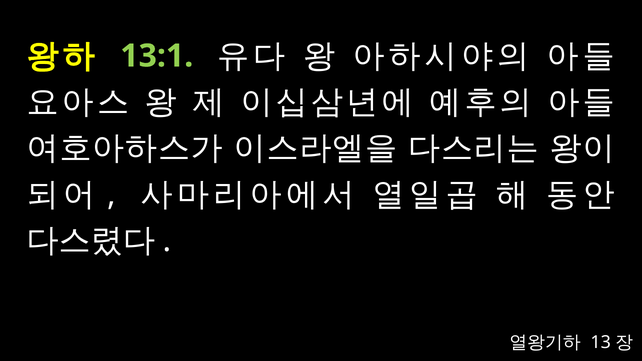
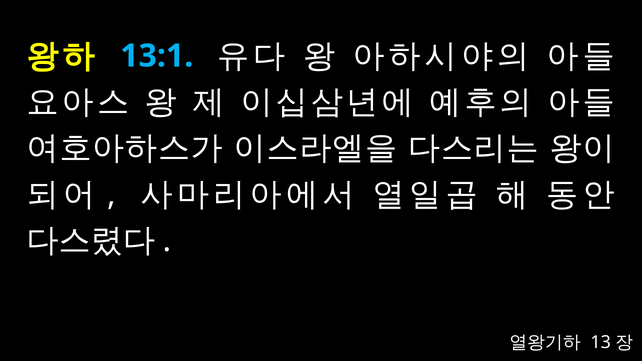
13:1 colour: light green -> light blue
